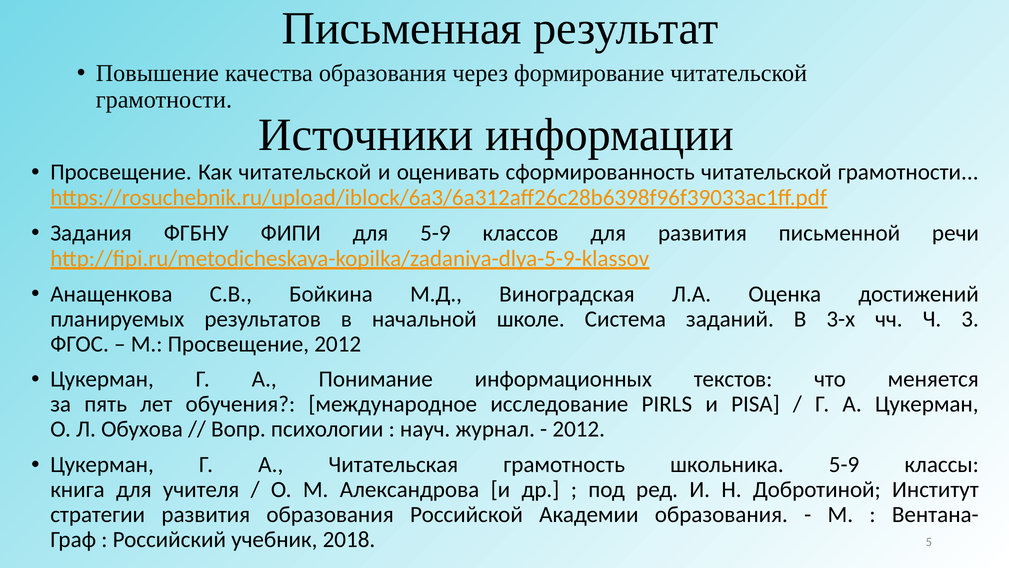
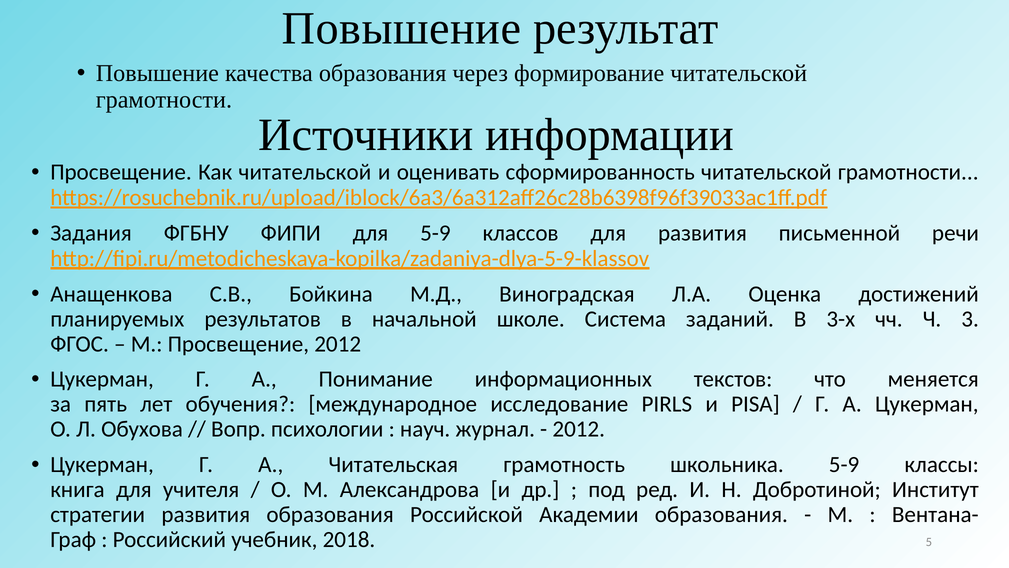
Письменная at (402, 28): Письменная -> Повышение
